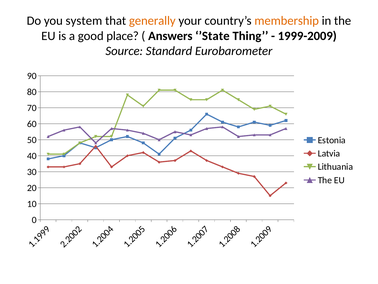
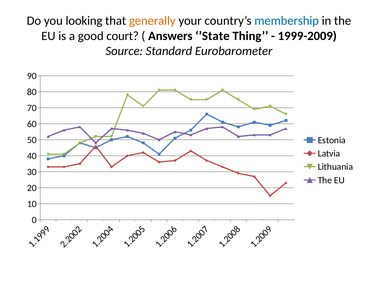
system: system -> looking
membership colour: orange -> blue
place: place -> court
